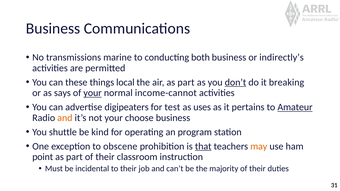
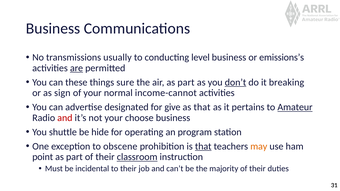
marine: marine -> usually
both: both -> level
indirectly’s: indirectly’s -> emissions’s
are underline: none -> present
local: local -> sure
says: says -> sign
your at (93, 93) underline: present -> none
digipeaters: digipeaters -> designated
test: test -> give
as uses: uses -> that
and at (65, 118) colour: orange -> red
kind: kind -> hide
classroom underline: none -> present
